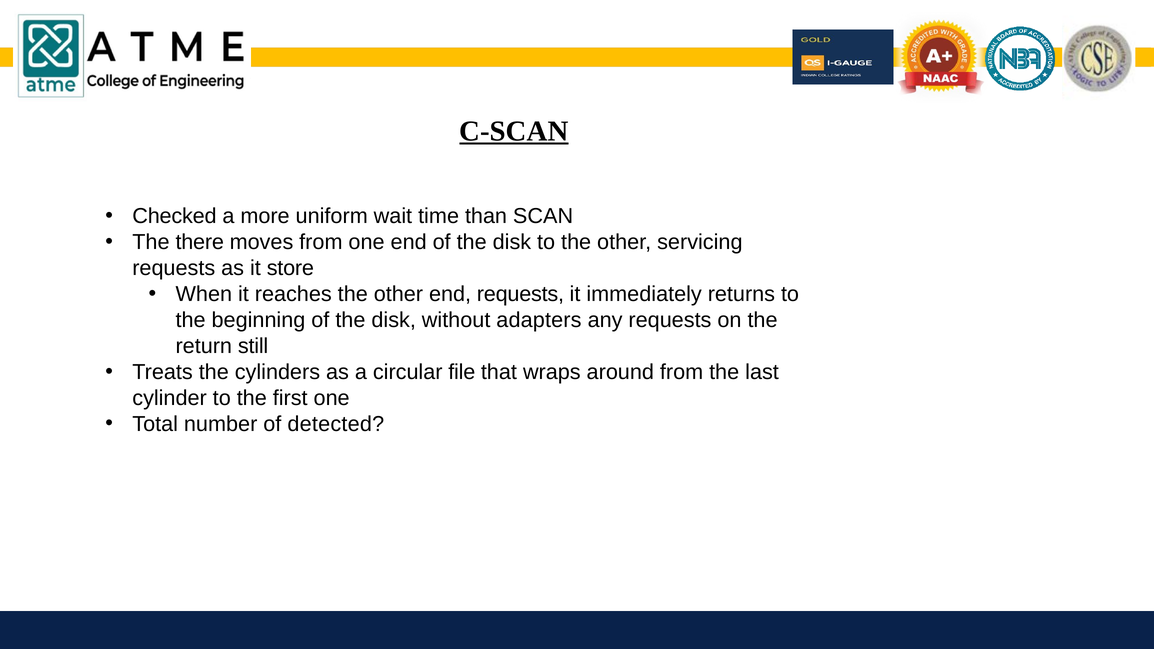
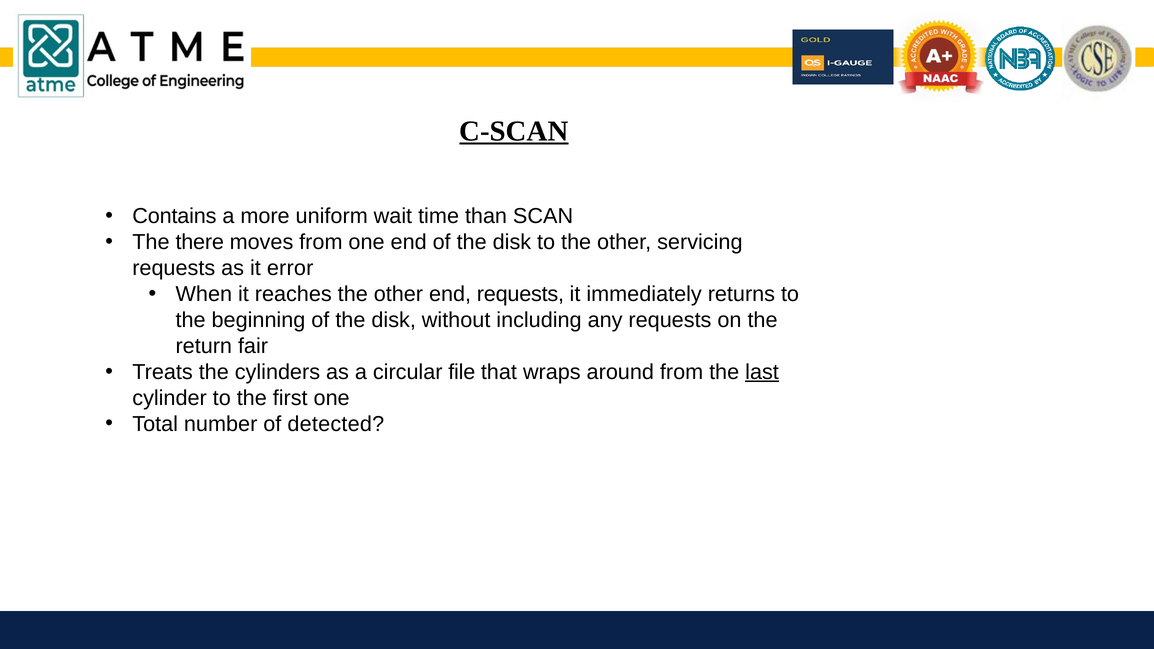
Checked: Checked -> Contains
store: store -> error
adapters: adapters -> including
still: still -> fair
last underline: none -> present
